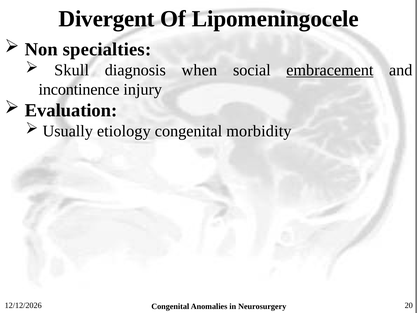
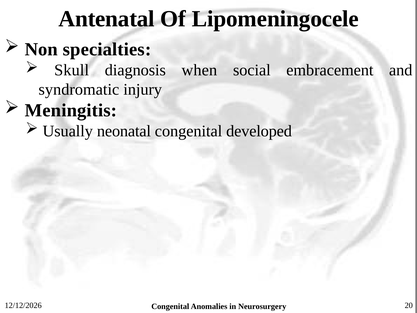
Divergent: Divergent -> Antenatal
embracement underline: present -> none
incontinence: incontinence -> syndromatic
Evaluation: Evaluation -> Meningitis
etiology: etiology -> neonatal
morbidity: morbidity -> developed
